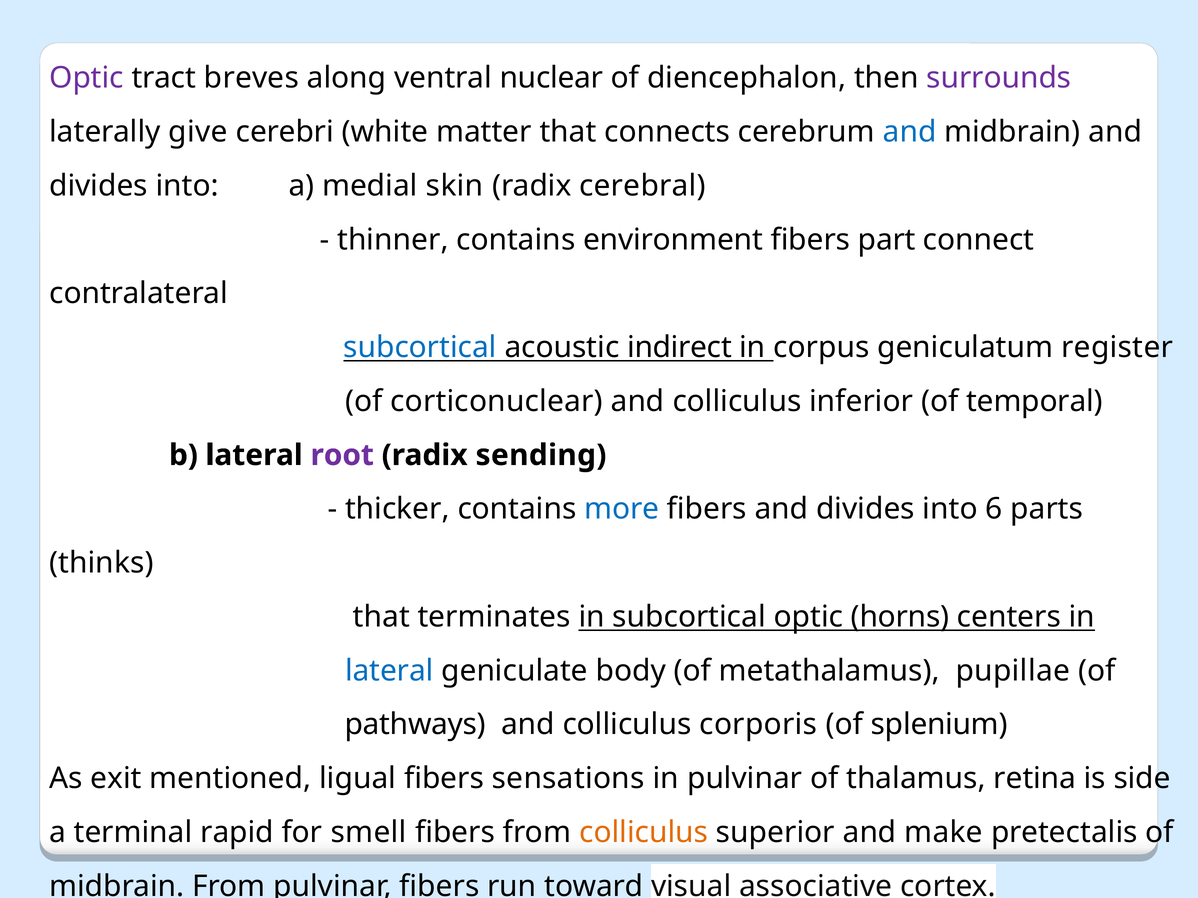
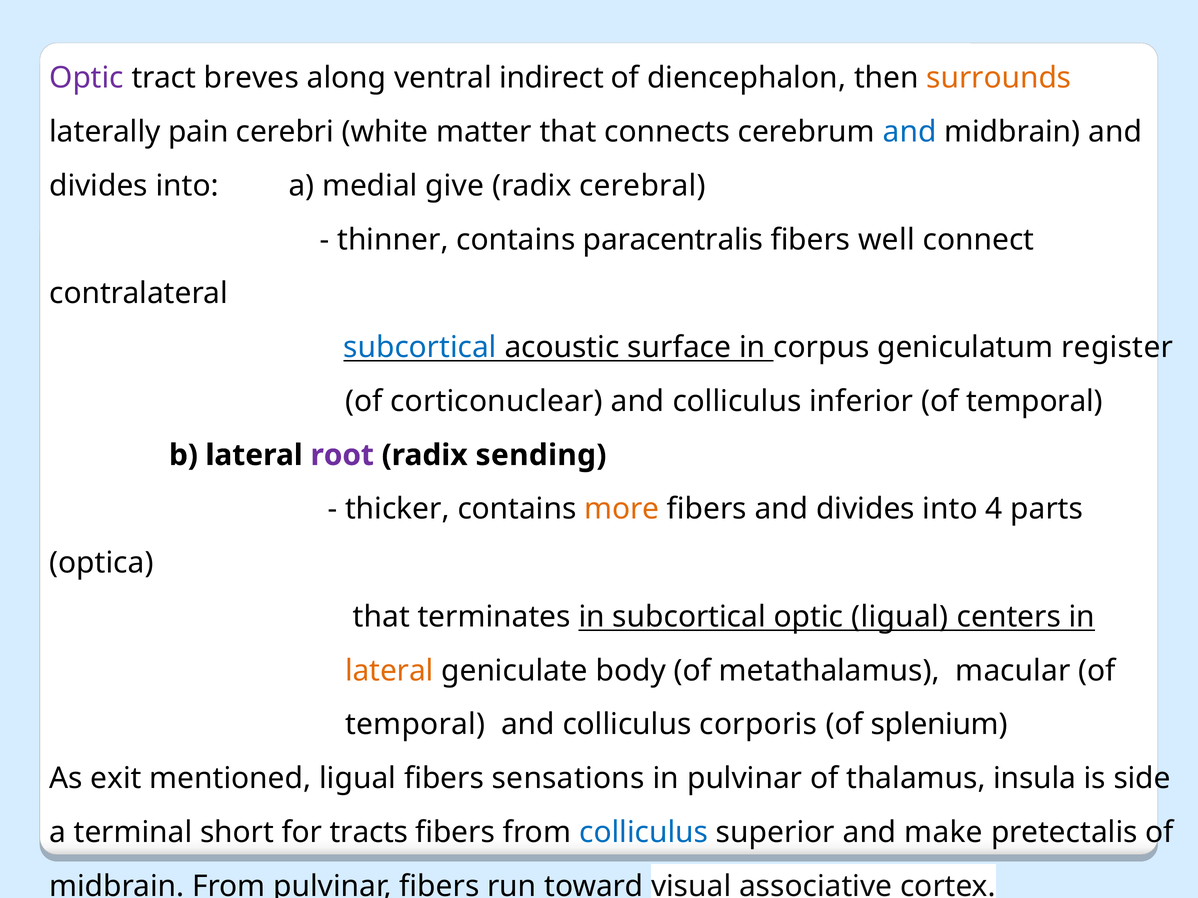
nuclear: nuclear -> indirect
surrounds colour: purple -> orange
give: give -> pain
skin: skin -> give
environment: environment -> paracentralis
part: part -> well
indirect: indirect -> surface
more colour: blue -> orange
6: 6 -> 4
thinks: thinks -> optica
optic horns: horns -> ligual
lateral at (389, 671) colour: blue -> orange
pupillae: pupillae -> macular
pathways at (415, 725): pathways -> temporal
retina: retina -> insula
rapid: rapid -> short
smell: smell -> tracts
colliculus at (644, 833) colour: orange -> blue
